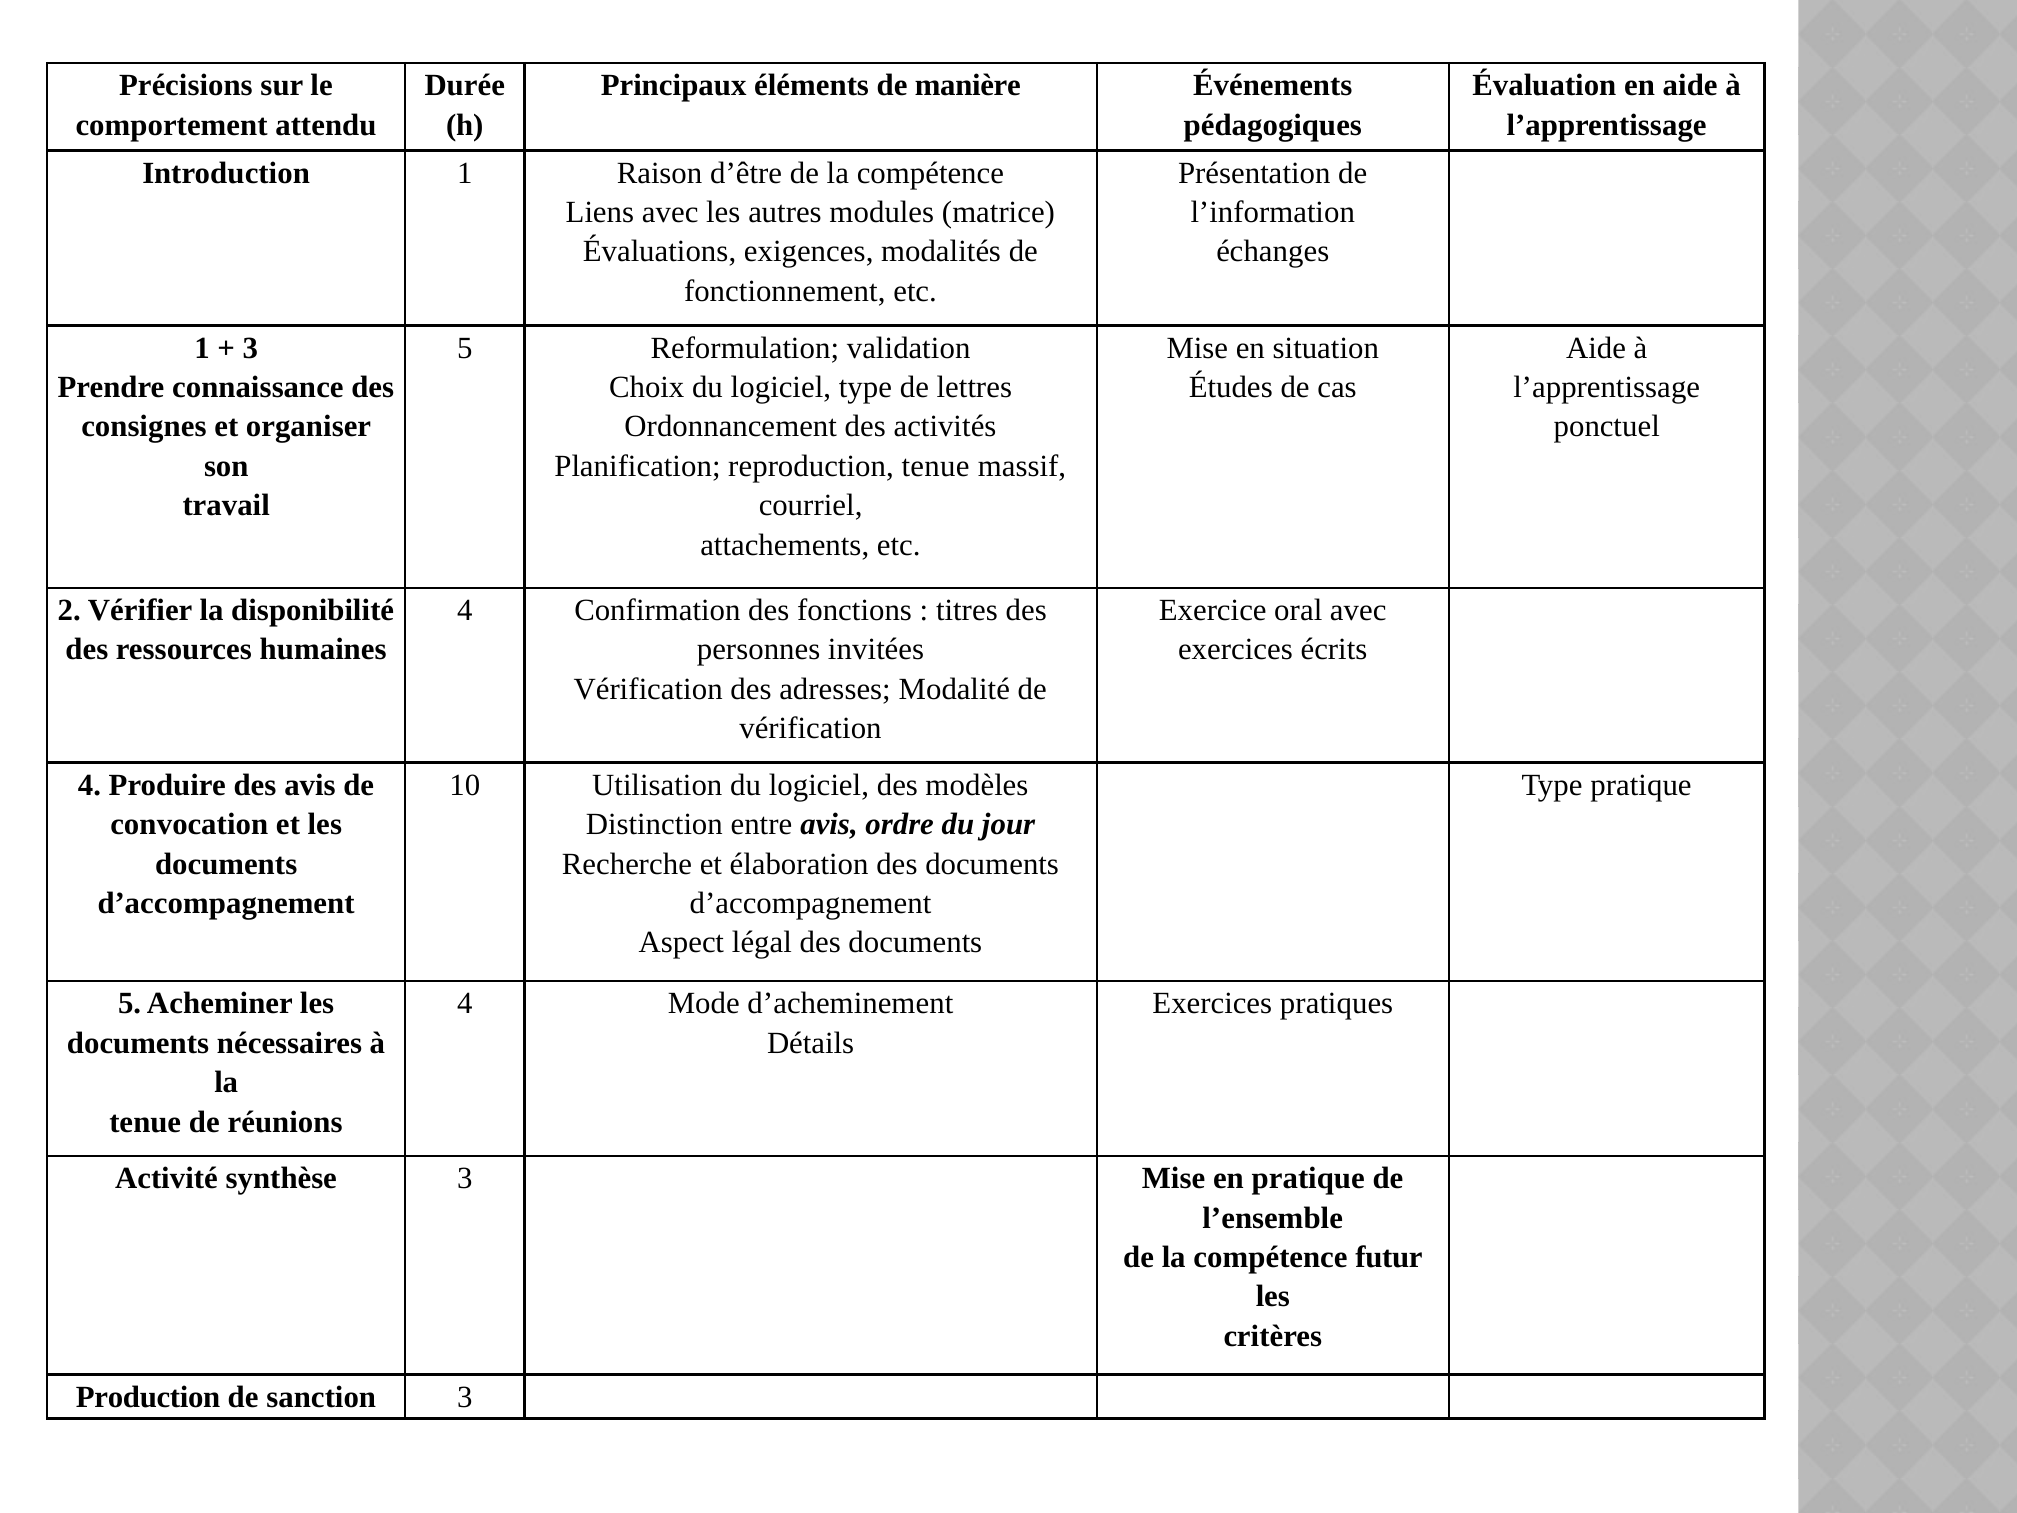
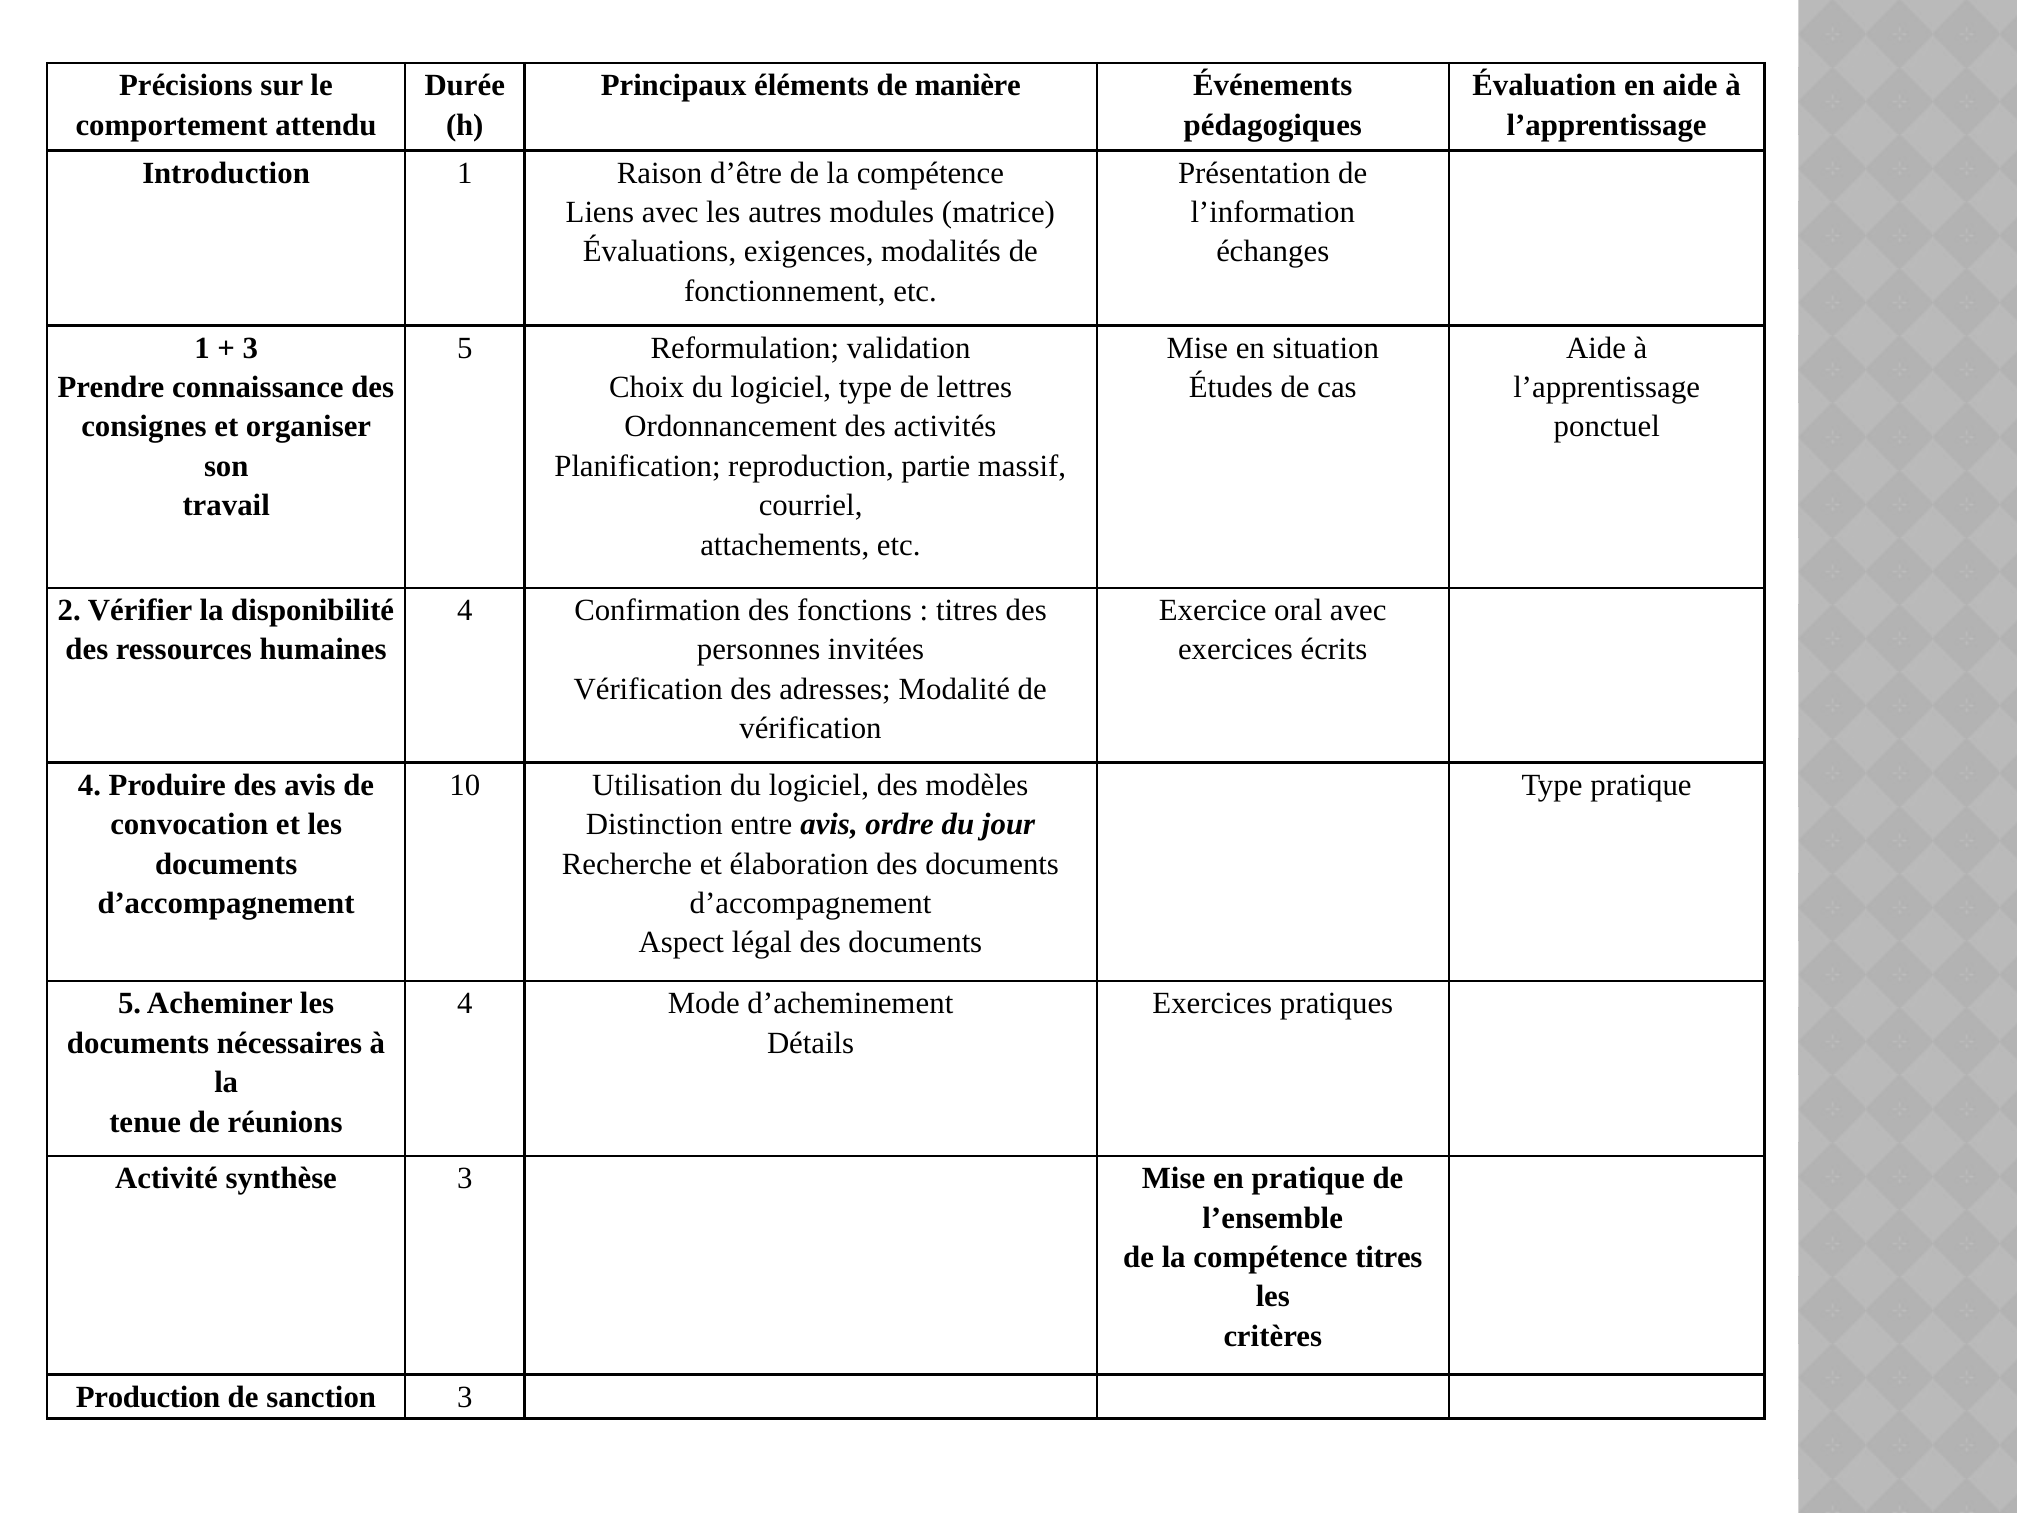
reproduction tenue: tenue -> partie
compétence futur: futur -> titres
